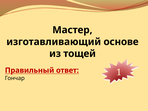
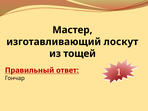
основе: основе -> лоскут
